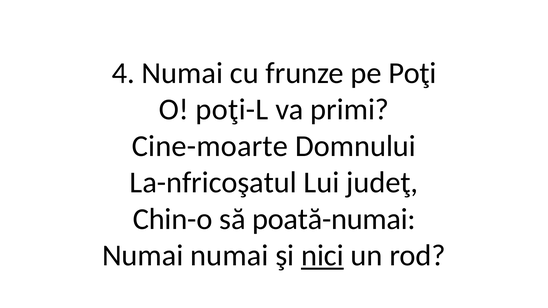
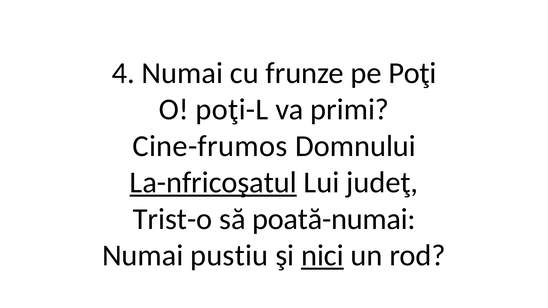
Cine-moarte: Cine-moarte -> Cine-frumos
La-nfricoşatul underline: none -> present
Chin-o: Chin-o -> Trist-o
Numai numai: numai -> pustiu
